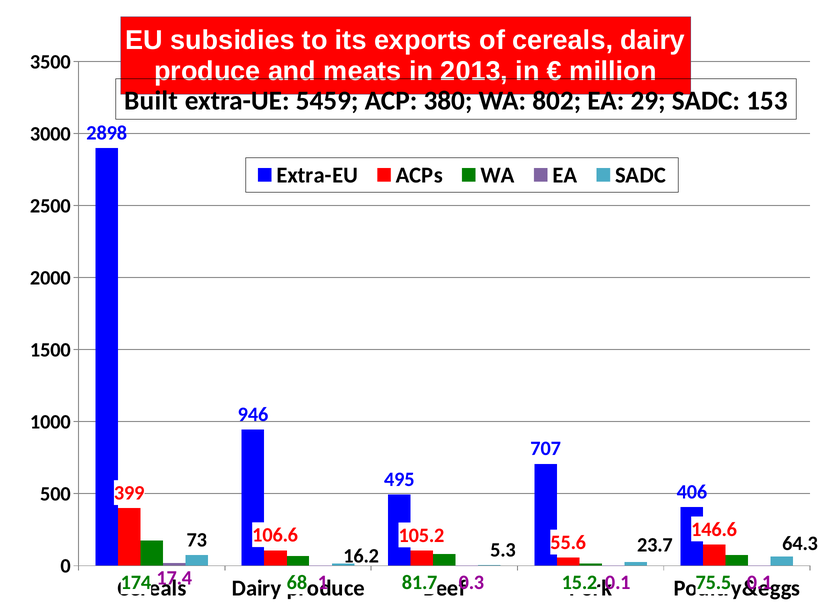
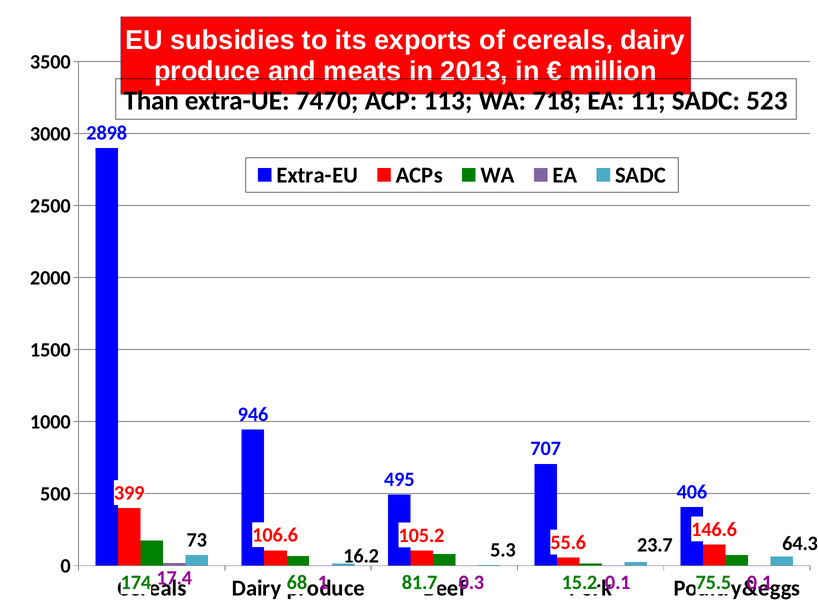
Built: Built -> Than
5459: 5459 -> 7470
380: 380 -> 113
802: 802 -> 718
29: 29 -> 11
153: 153 -> 523
